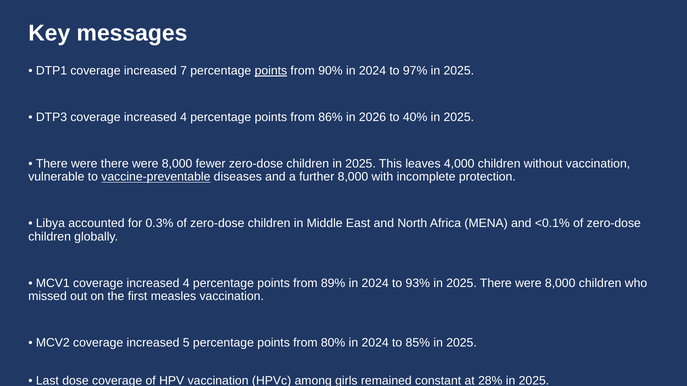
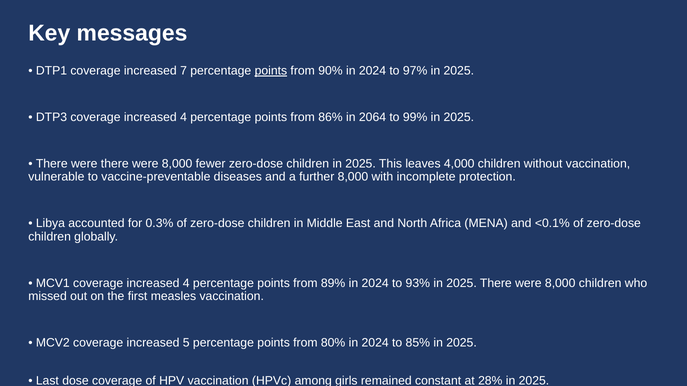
2026: 2026 -> 2064
40%: 40% -> 99%
vaccine-preventable underline: present -> none
